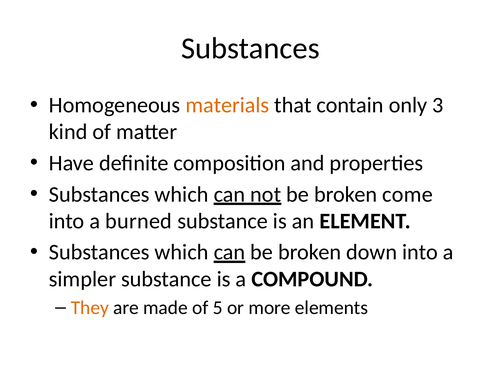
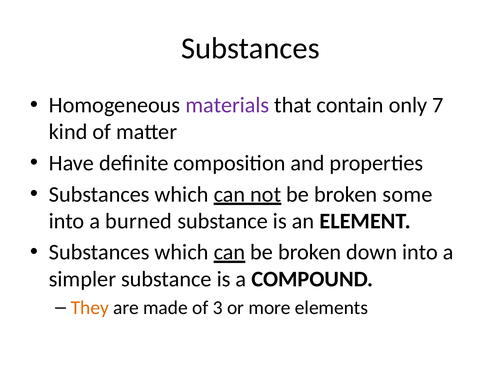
materials colour: orange -> purple
3: 3 -> 7
come: come -> some
5: 5 -> 3
